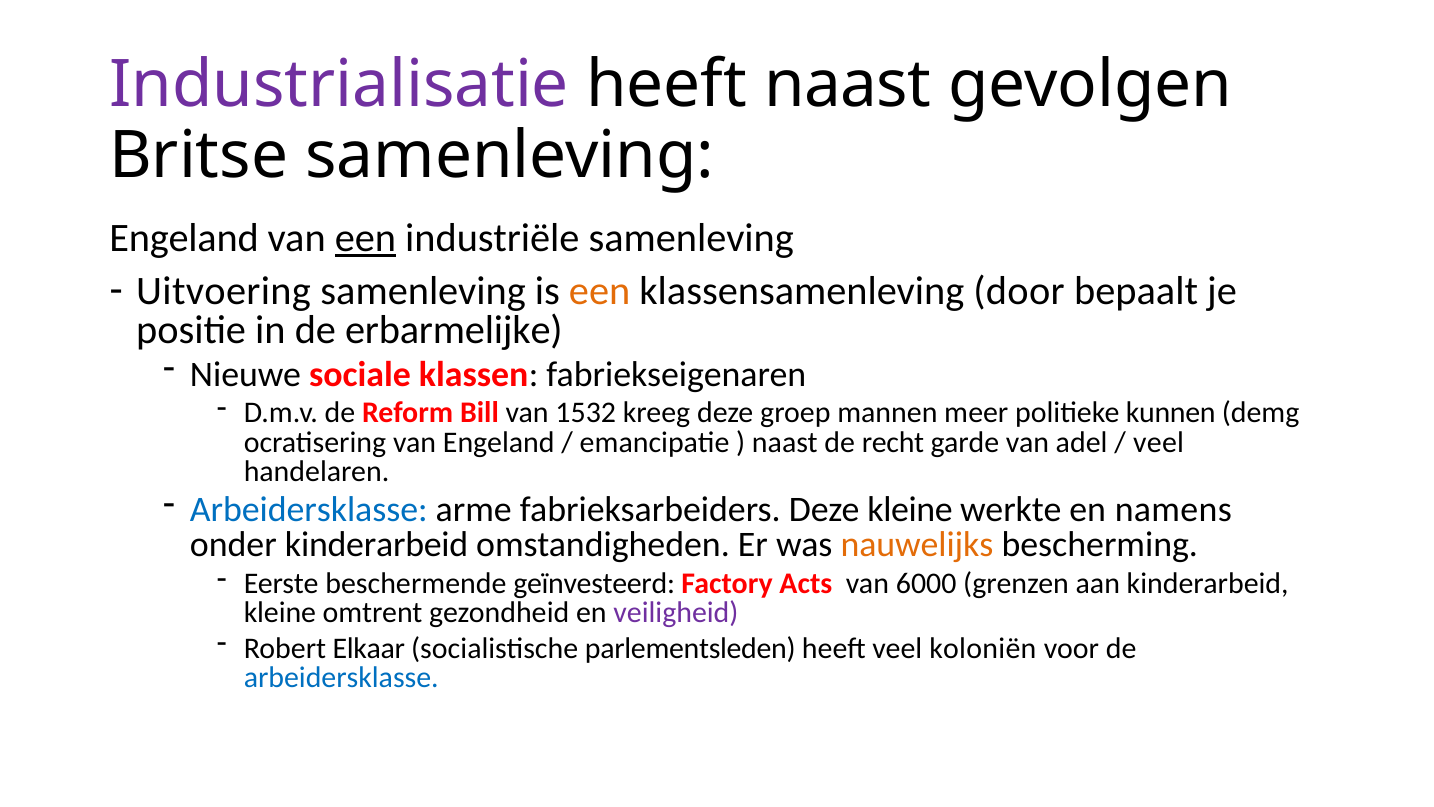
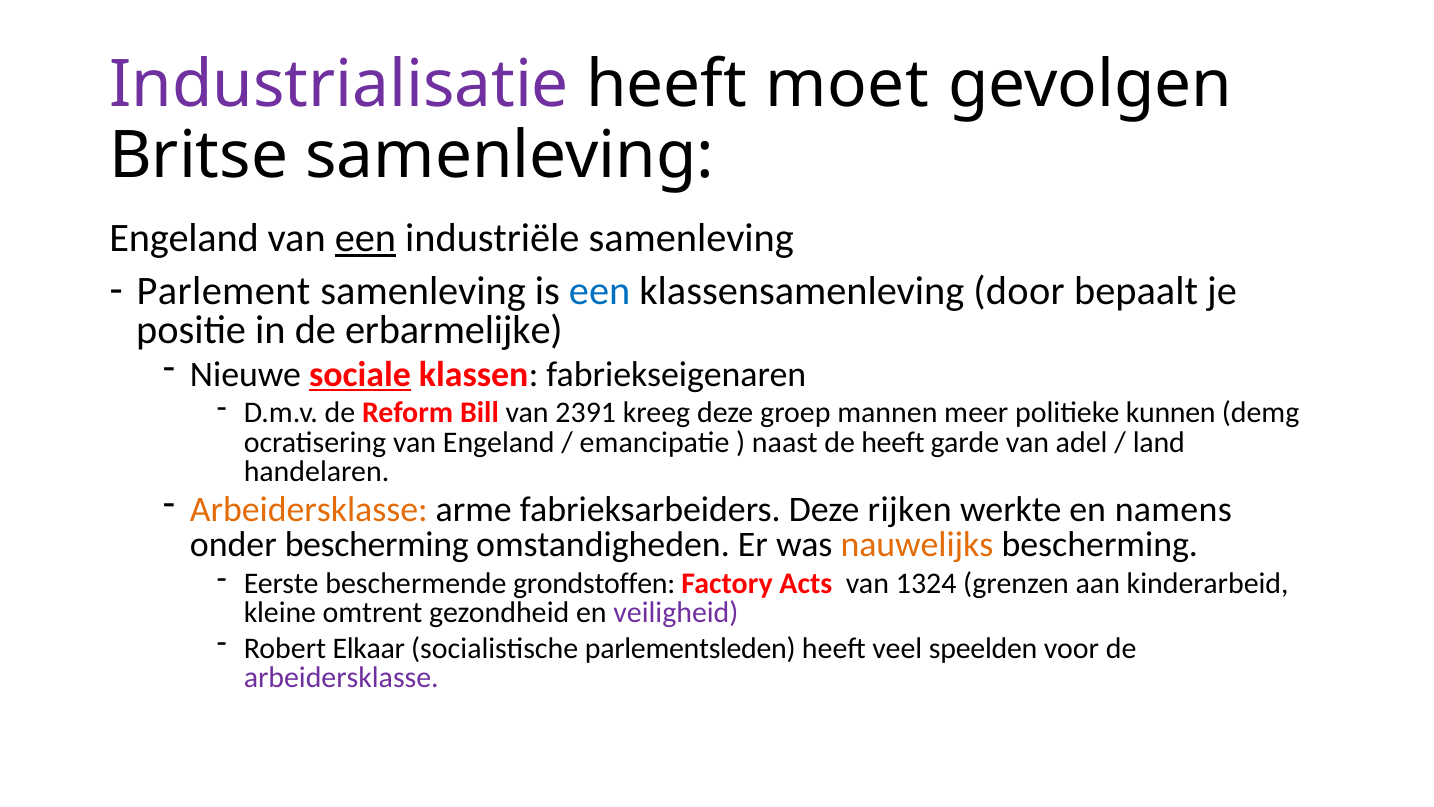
heeft naast: naast -> moet
Uitvoering: Uitvoering -> Parlement
een at (600, 291) colour: orange -> blue
sociale underline: none -> present
1532: 1532 -> 2391
de recht: recht -> heeft
veel at (1159, 442): veel -> land
Arbeidersklasse at (309, 509) colour: blue -> orange
Deze kleine: kleine -> rijken
onder kinderarbeid: kinderarbeid -> bescherming
geïnvesteerd: geïnvesteerd -> grondstoffen
6000: 6000 -> 1324
koloniën: koloniën -> speelden
arbeidersklasse at (341, 677) colour: blue -> purple
